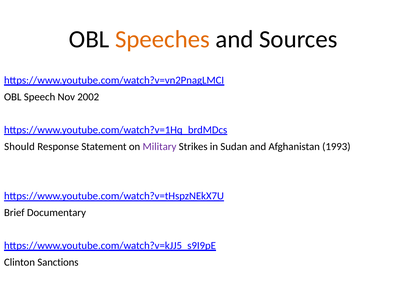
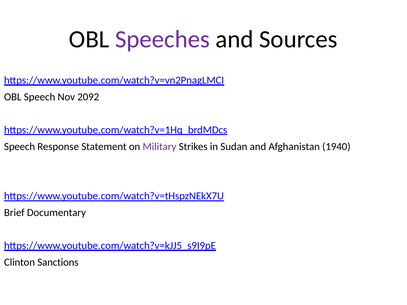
Speeches colour: orange -> purple
2002: 2002 -> 2092
Should at (19, 147): Should -> Speech
1993: 1993 -> 1940
